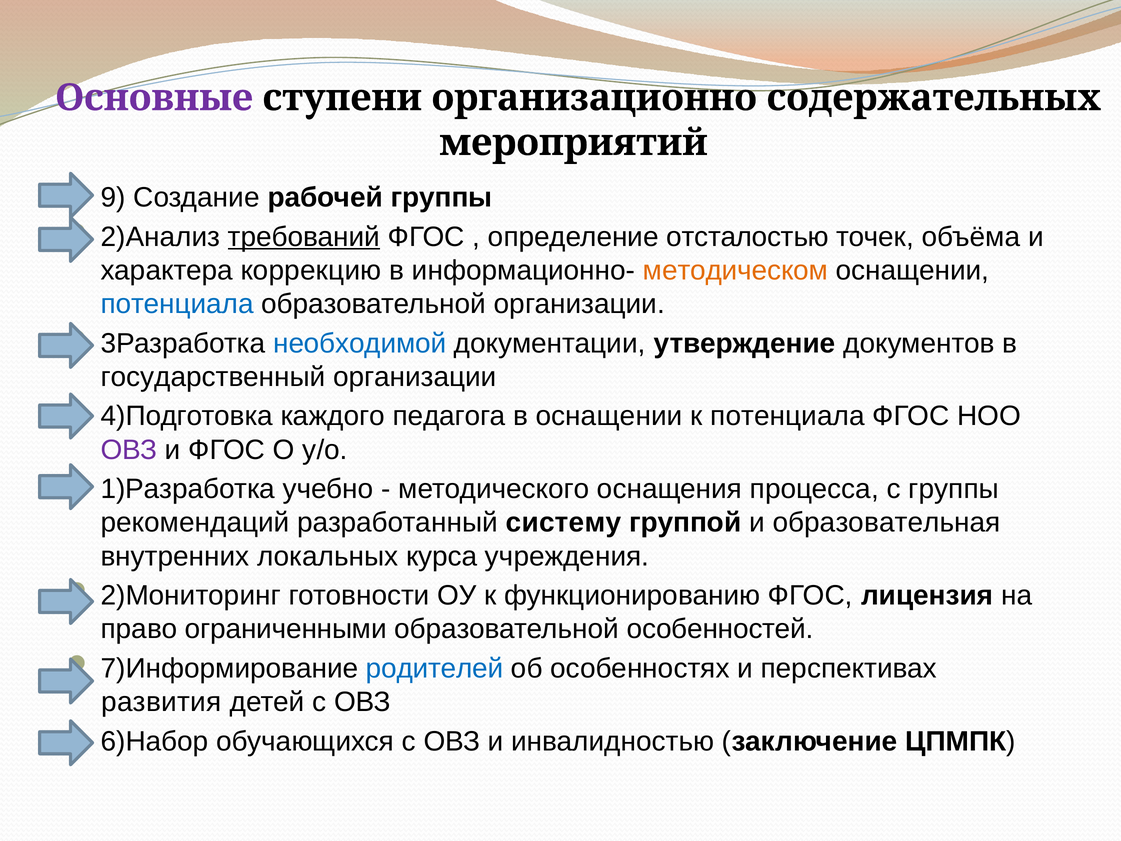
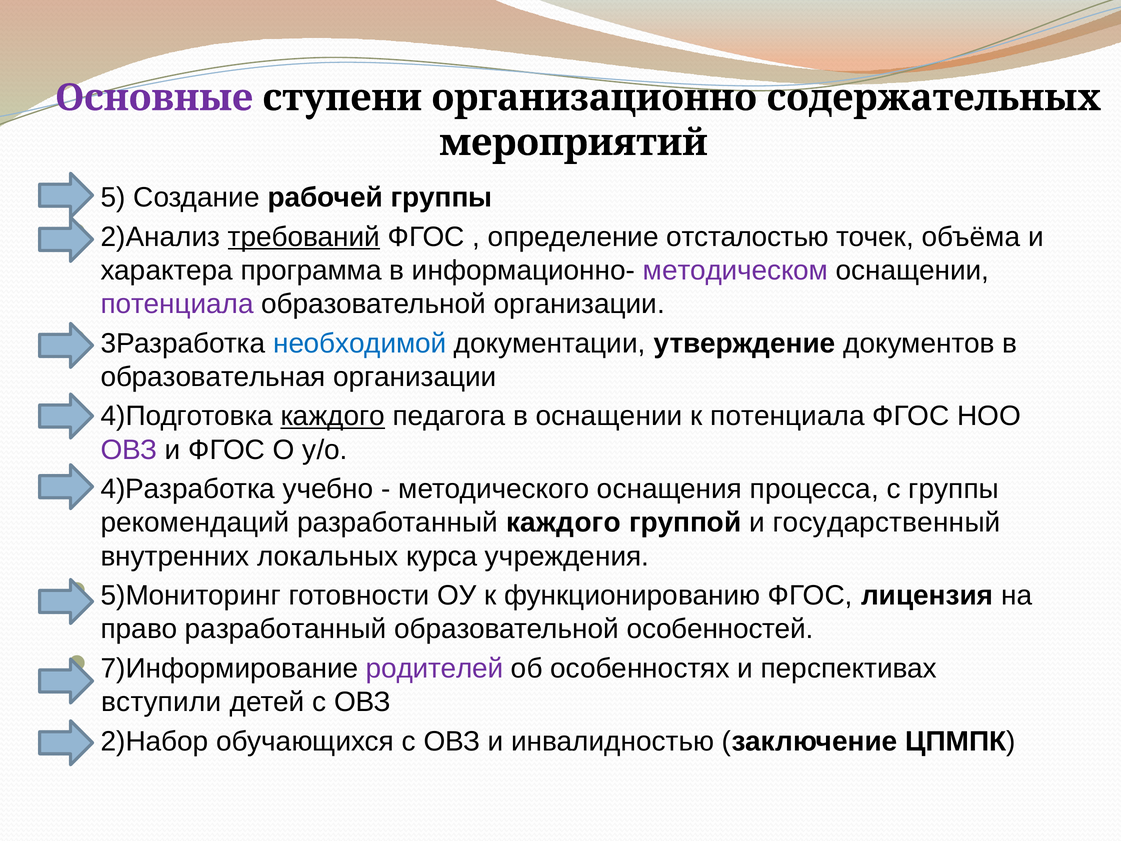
9: 9 -> 5
коррекцию: коррекцию -> программа
методическом colour: orange -> purple
потенциала at (177, 304) colour: blue -> purple
государственный: государственный -> образовательная
каждого at (333, 416) underline: none -> present
1)Разработка: 1)Разработка -> 4)Разработка
разработанный систему: систему -> каждого
образовательная: образовательная -> государственный
2)Мониторинг: 2)Мониторинг -> 5)Мониторинг
право ограниченными: ограниченными -> разработанный
родителей colour: blue -> purple
развития: развития -> вступили
6)Набор: 6)Набор -> 2)Набор
